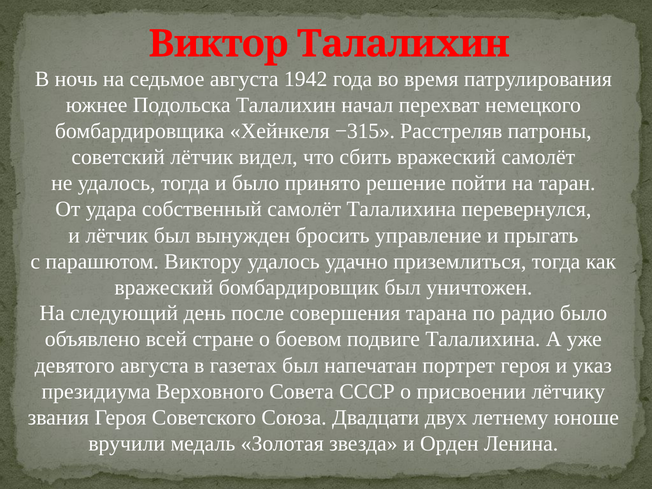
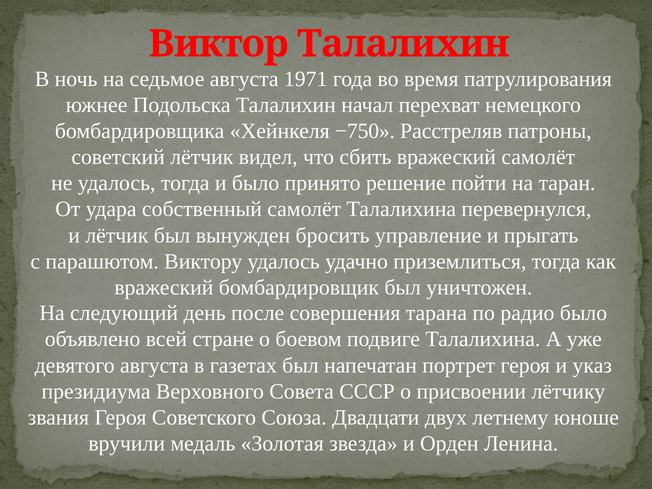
1942: 1942 -> 1971
−315: −315 -> −750
